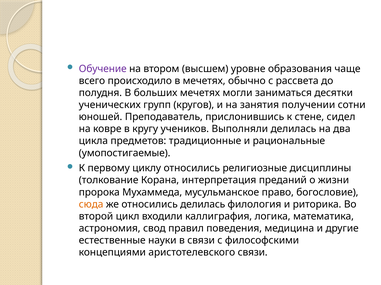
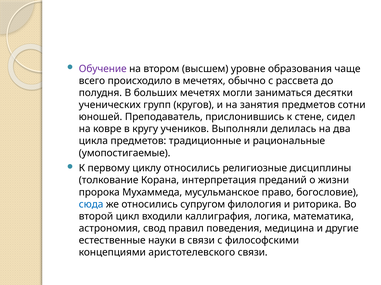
занятия получении: получении -> предметов
сюда colour: orange -> blue
относились делилась: делилась -> супругом
